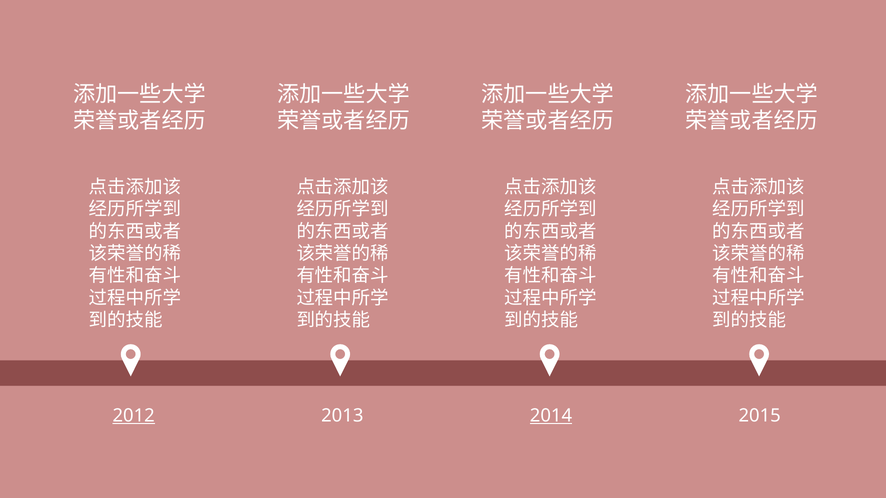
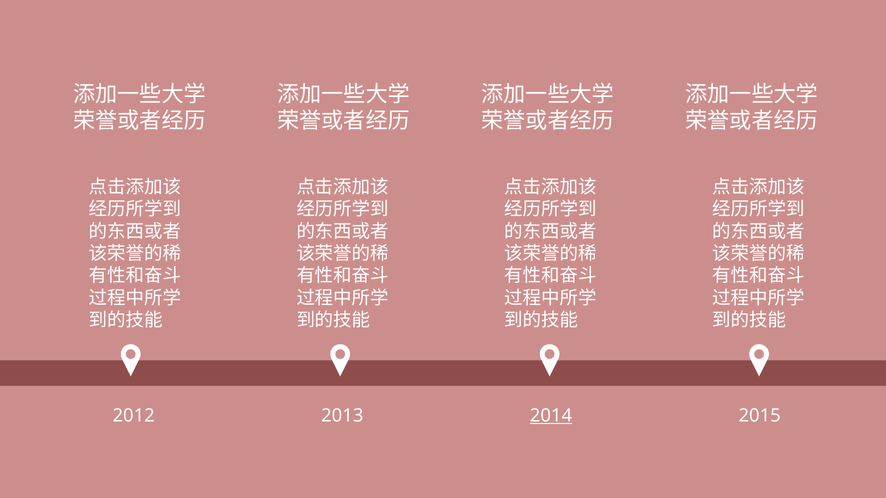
2012 underline: present -> none
